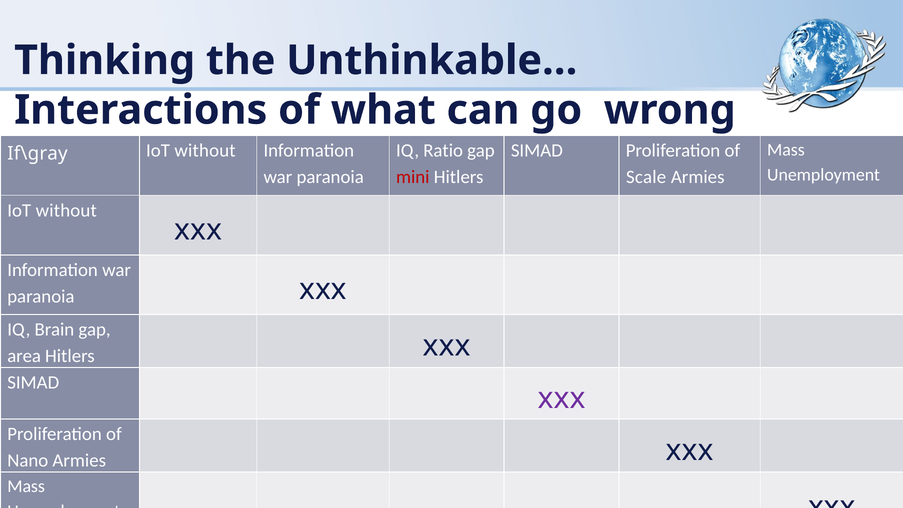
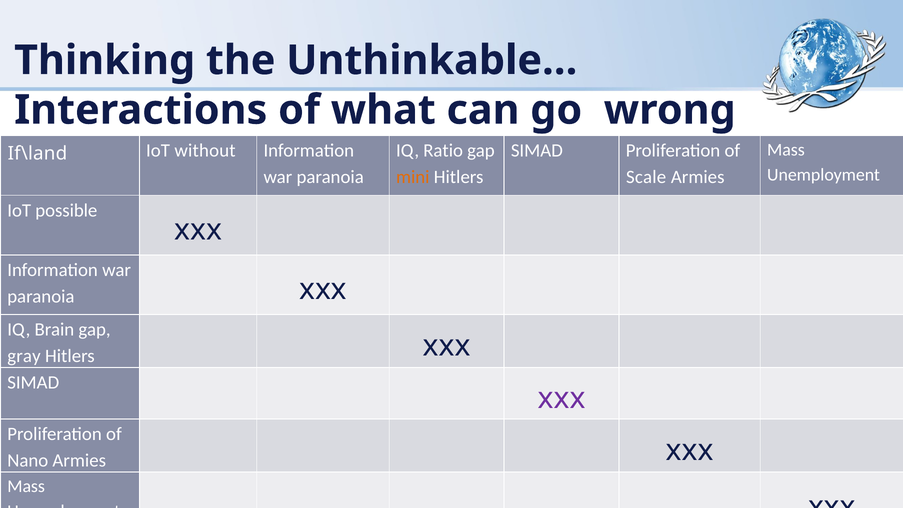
If\gray: If\gray -> If\land
mini colour: red -> orange
without at (66, 210): without -> possible
area: area -> gray
